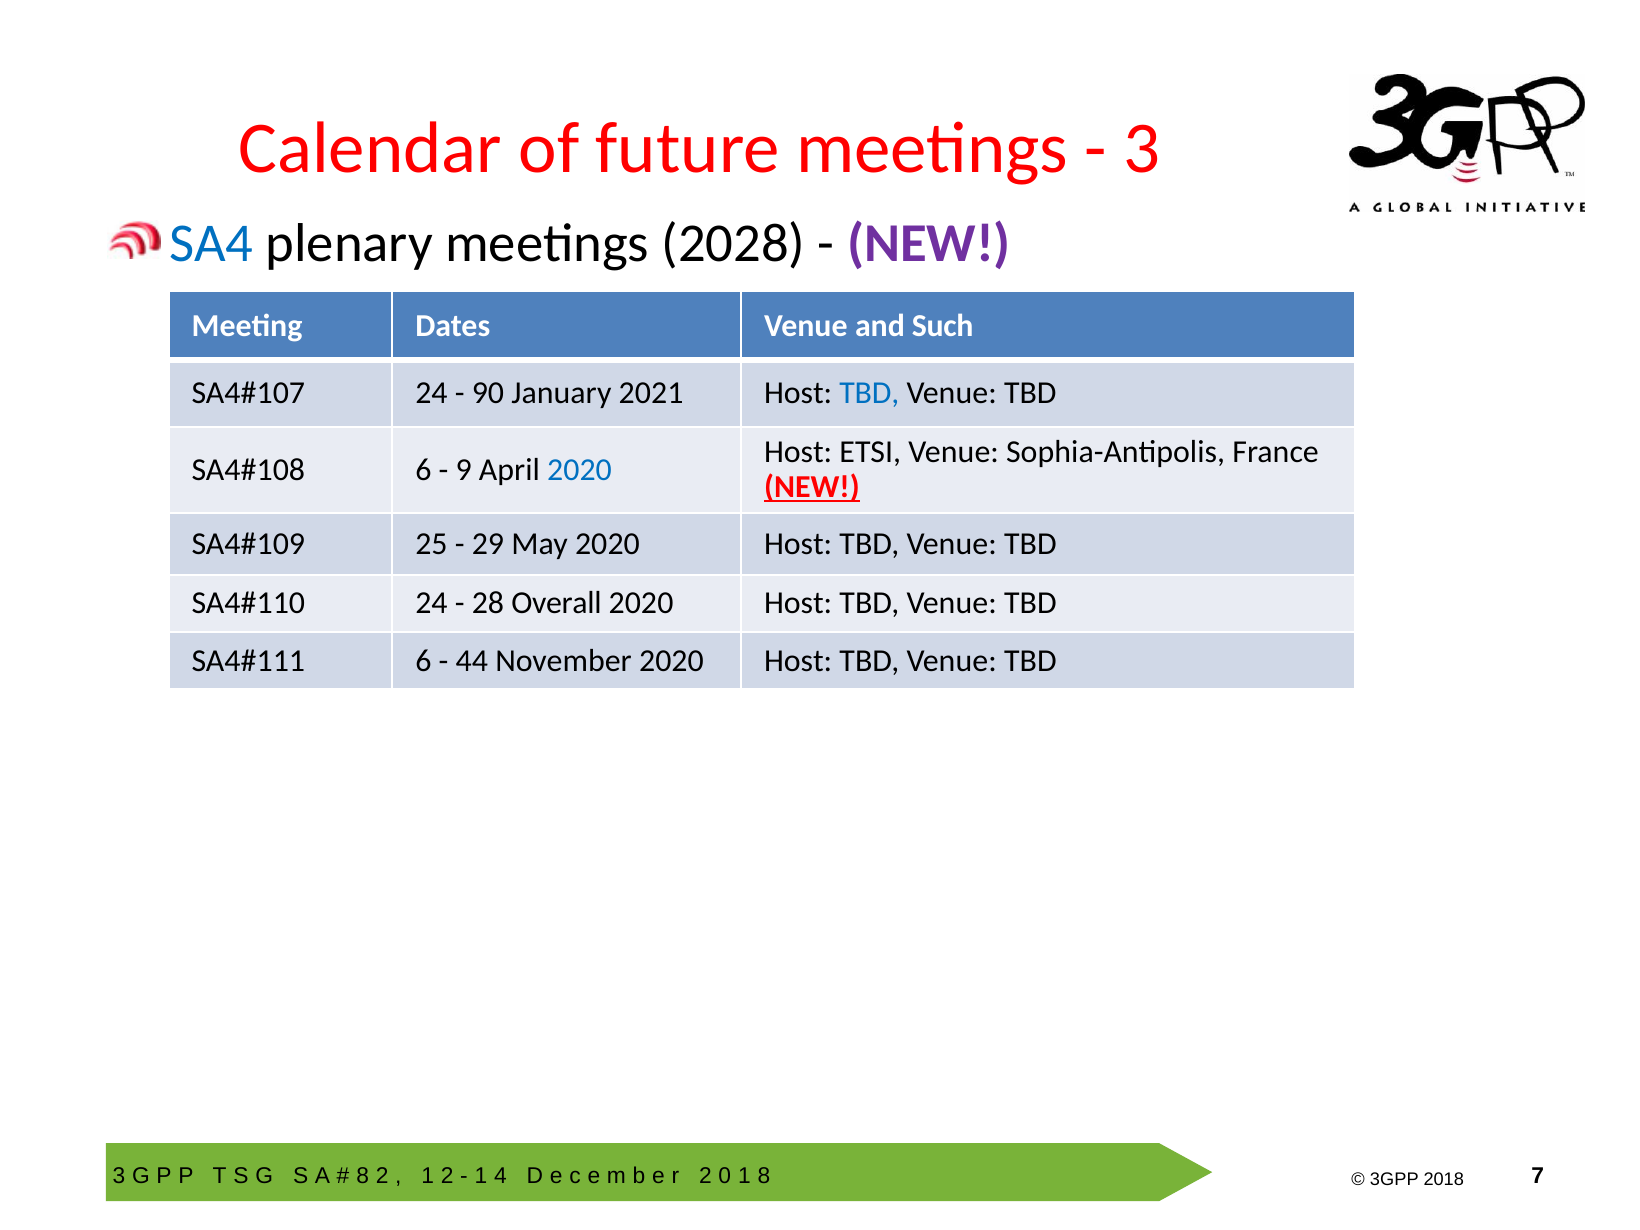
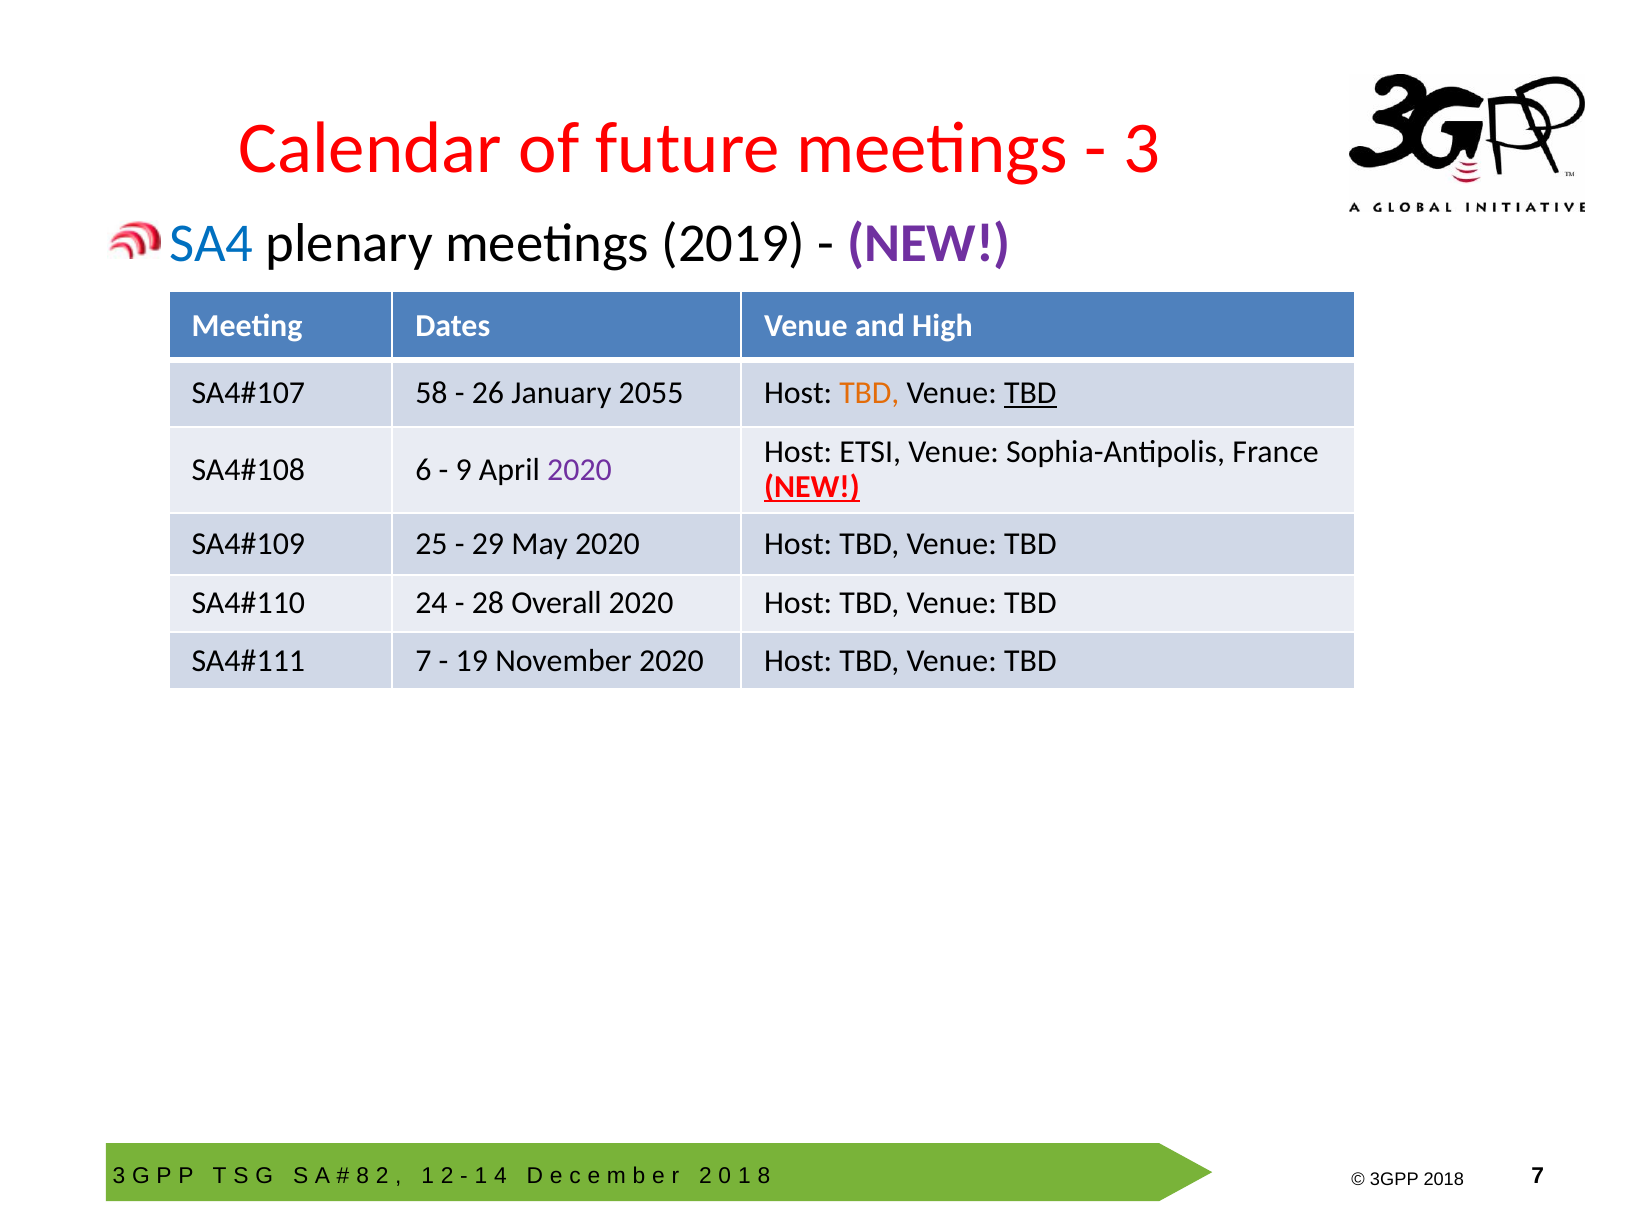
2028: 2028 -> 2019
Such: Such -> High
24 at (431, 393): 24 -> 58
90: 90 -> 26
2021: 2021 -> 2055
TBD at (869, 393) colour: blue -> orange
TBD at (1030, 393) underline: none -> present
2020 at (580, 470) colour: blue -> purple
6 at (423, 661): 6 -> 7
44: 44 -> 19
